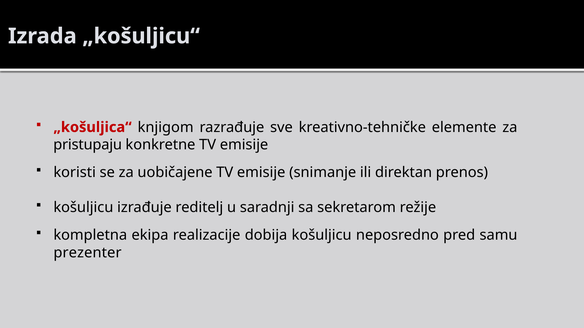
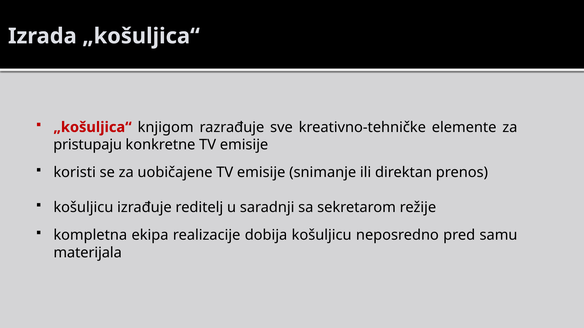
Izrada „košuljicu“: „košuljicu“ -> „košuljica“
prezenter: prezenter -> materijala
